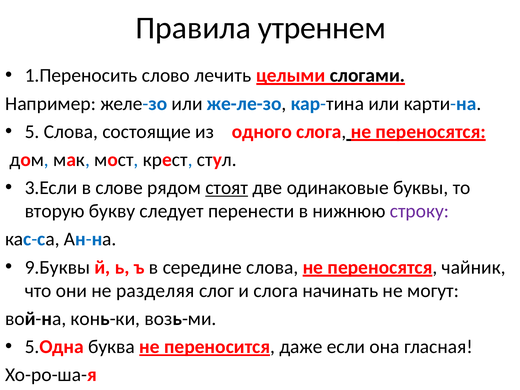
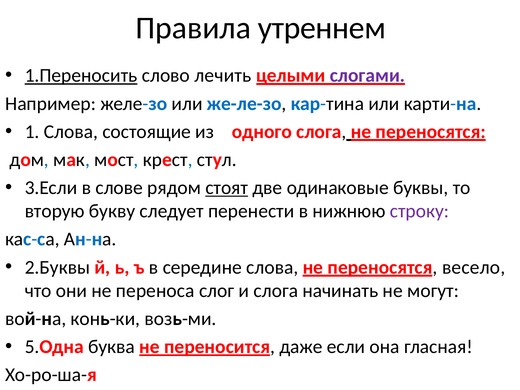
1.Переносить underline: none -> present
слогами colour: black -> purple
5: 5 -> 1
9.Буквы: 9.Буквы -> 2.Буквы
чайник: чайник -> весело
разделяя: разделяя -> переноса
